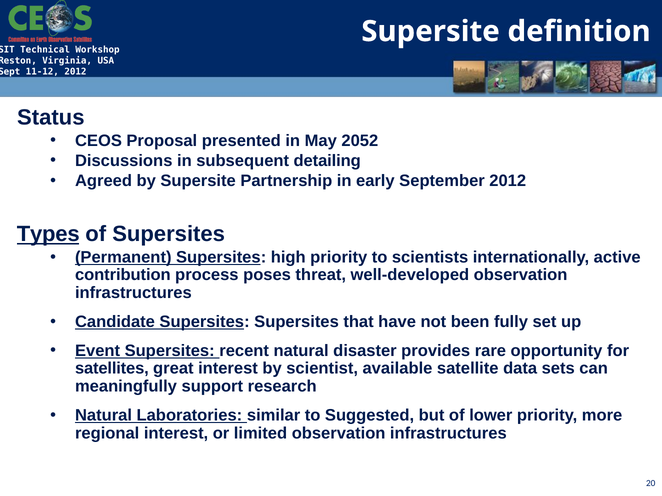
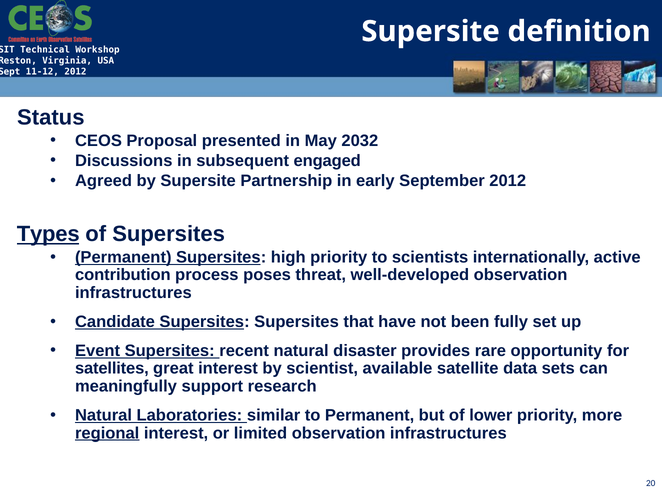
2052: 2052 -> 2032
detailing: detailing -> engaged
to Suggested: Suggested -> Permanent
regional underline: none -> present
